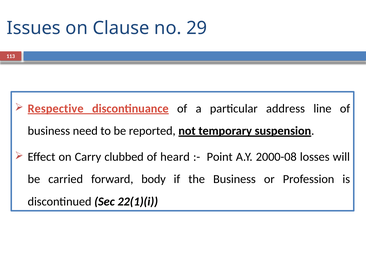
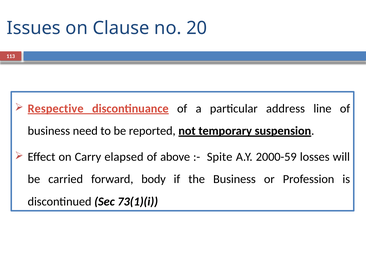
29: 29 -> 20
clubbed: clubbed -> elapsed
heard: heard -> above
Point: Point -> Spite
2000-08: 2000-08 -> 2000-59
22(1)(i: 22(1)(i -> 73(1)(i
